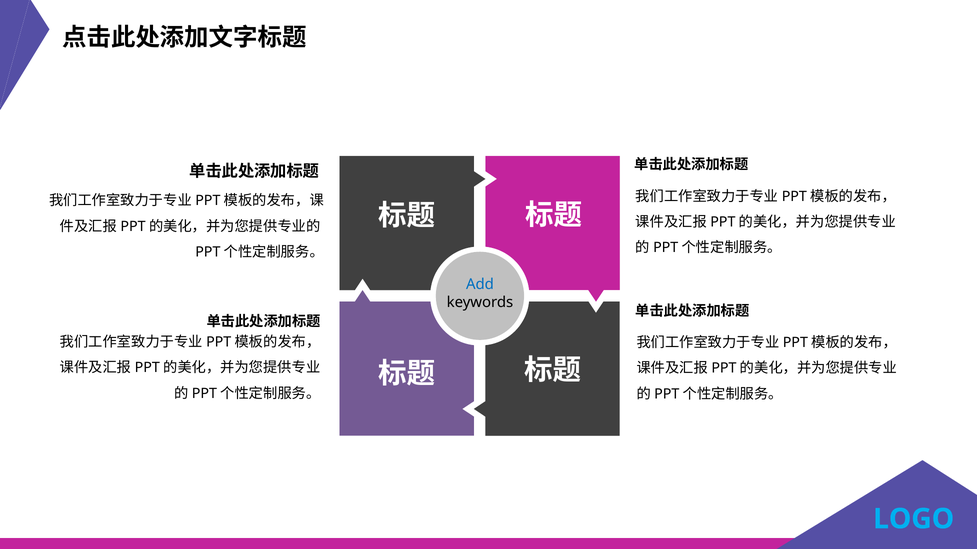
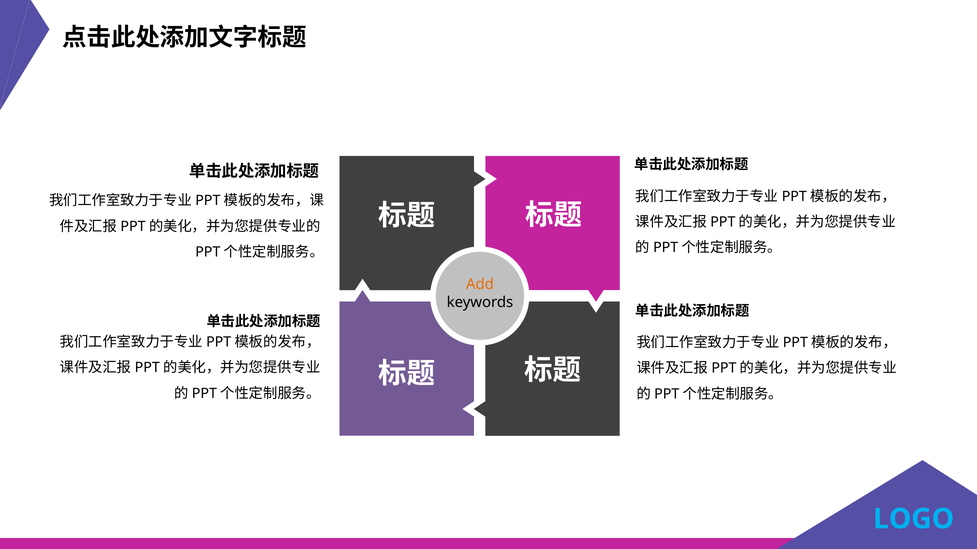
Add colour: blue -> orange
